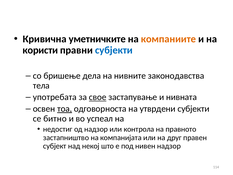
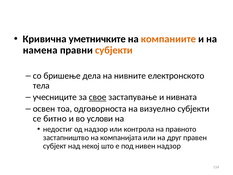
користи: користи -> намена
субјекти at (114, 50) colour: blue -> orange
законодавства: законодавства -> електронското
употребата: употребата -> учесниците
тоа underline: present -> none
утврдени: утврдени -> визуелно
успеал: успеал -> услови
